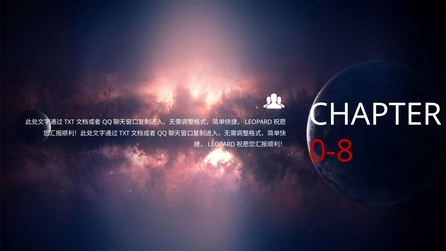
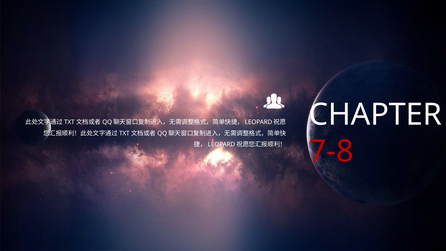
0-8: 0-8 -> 7-8
